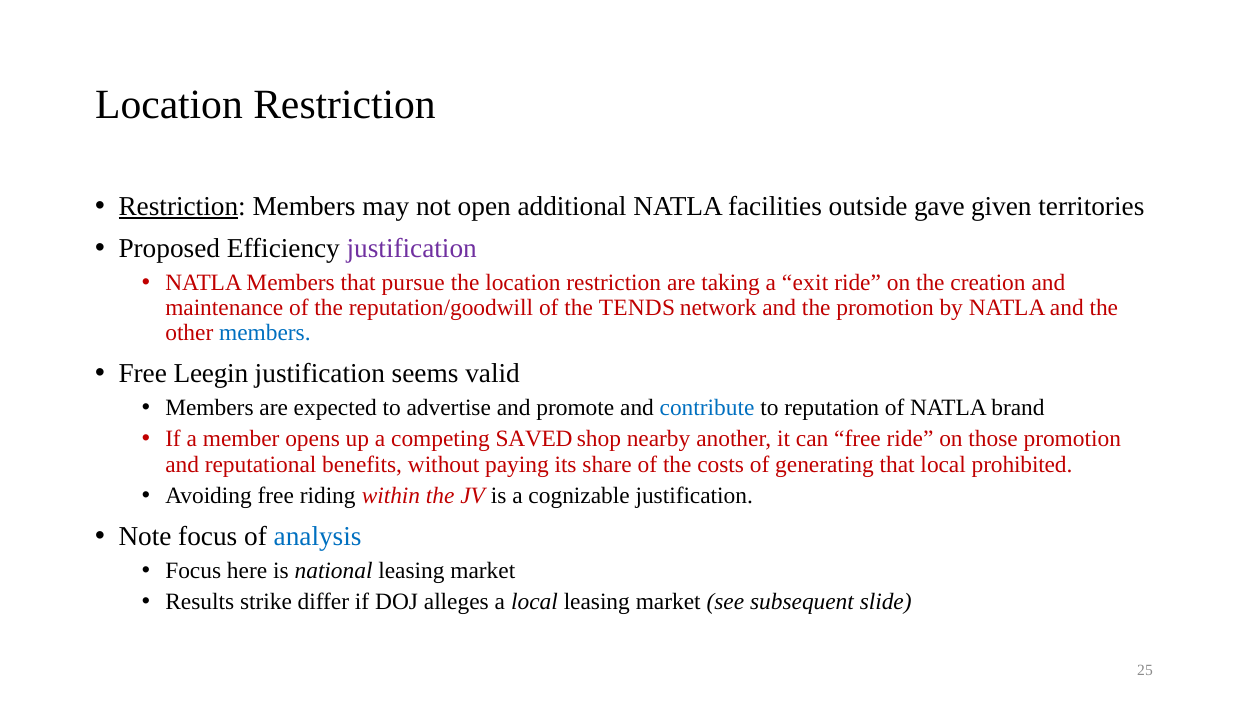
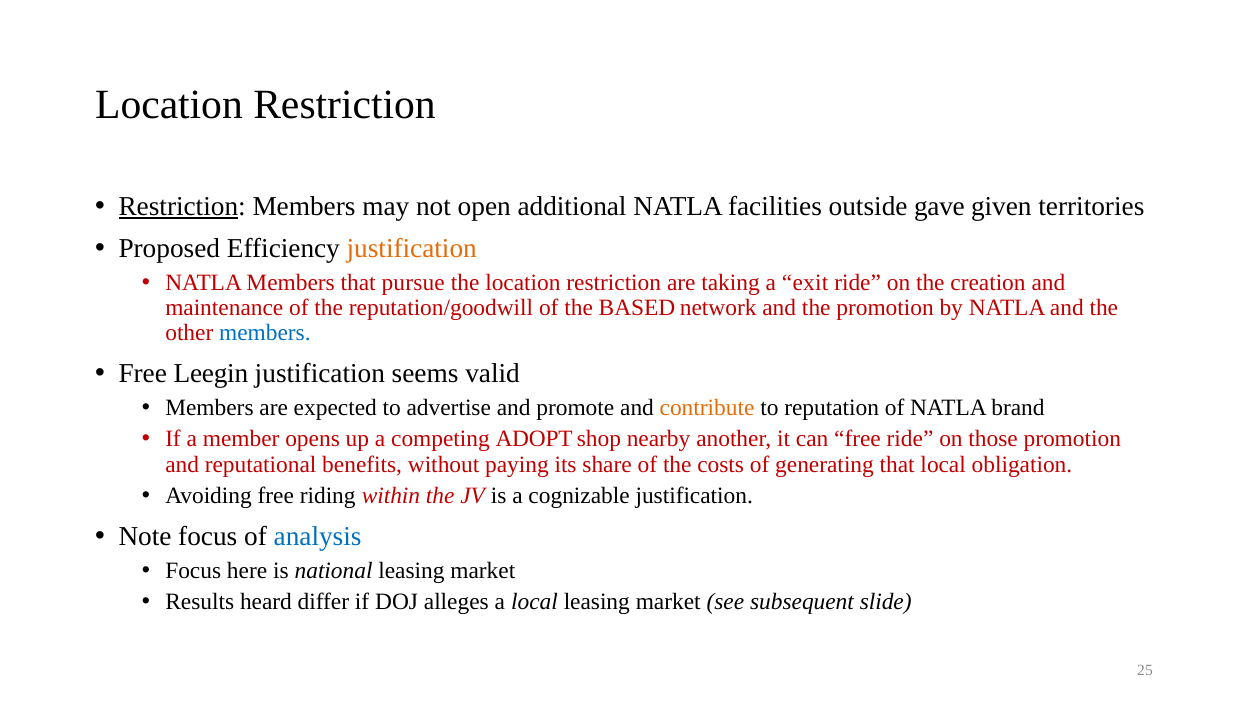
justification at (412, 249) colour: purple -> orange
TENDS: TENDS -> BASED
contribute colour: blue -> orange
SAVED: SAVED -> ADOPT
prohibited: prohibited -> obligation
strike: strike -> heard
